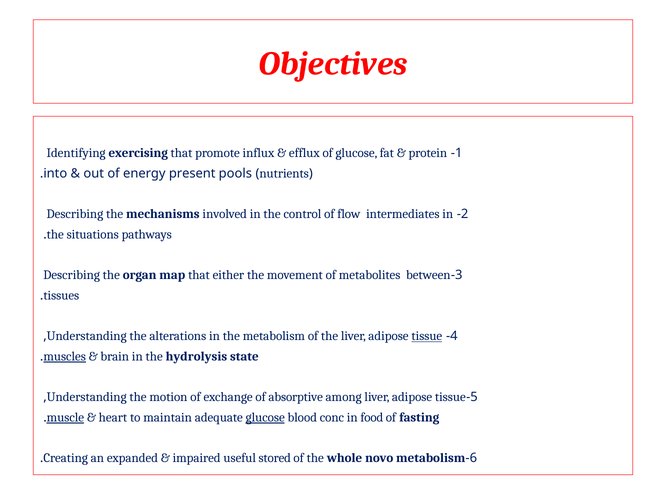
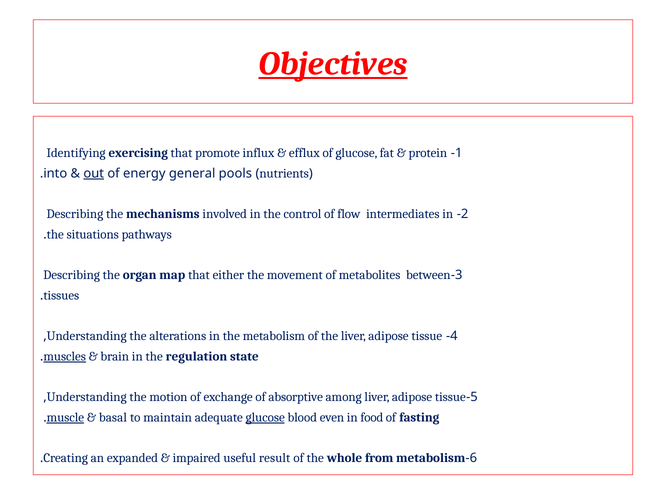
Objectives underline: none -> present
out underline: none -> present
present: present -> general
tissue at (427, 336) underline: present -> none
hydrolysis: hydrolysis -> regulation
heart: heart -> basal
conc: conc -> even
stored: stored -> result
novo: novo -> from
